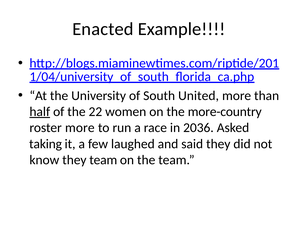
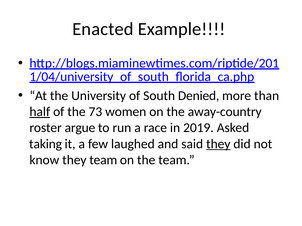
United: United -> Denied
22: 22 -> 73
more-country: more-country -> away-country
roster more: more -> argue
2036: 2036 -> 2019
they at (218, 144) underline: none -> present
